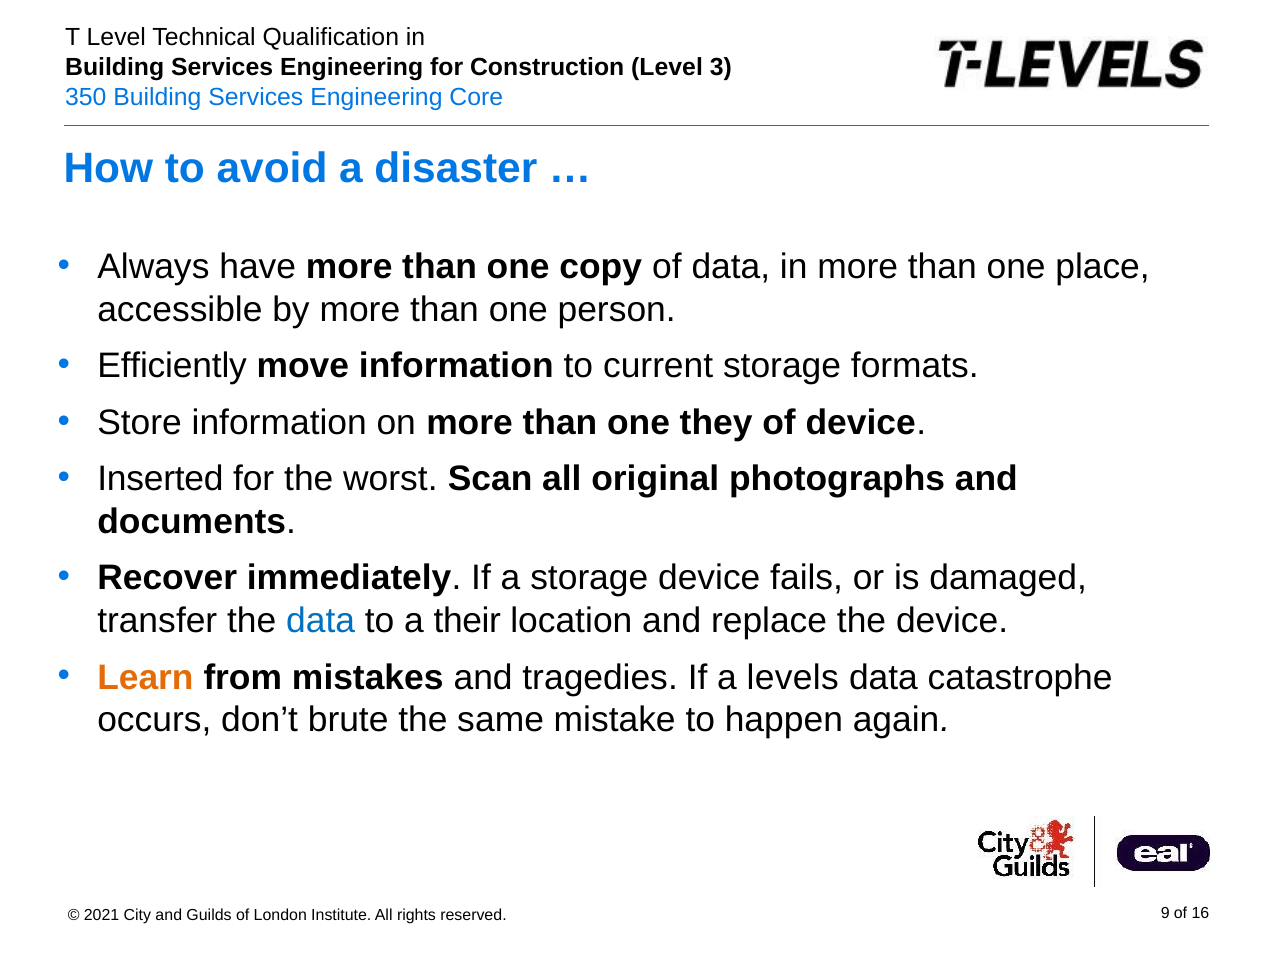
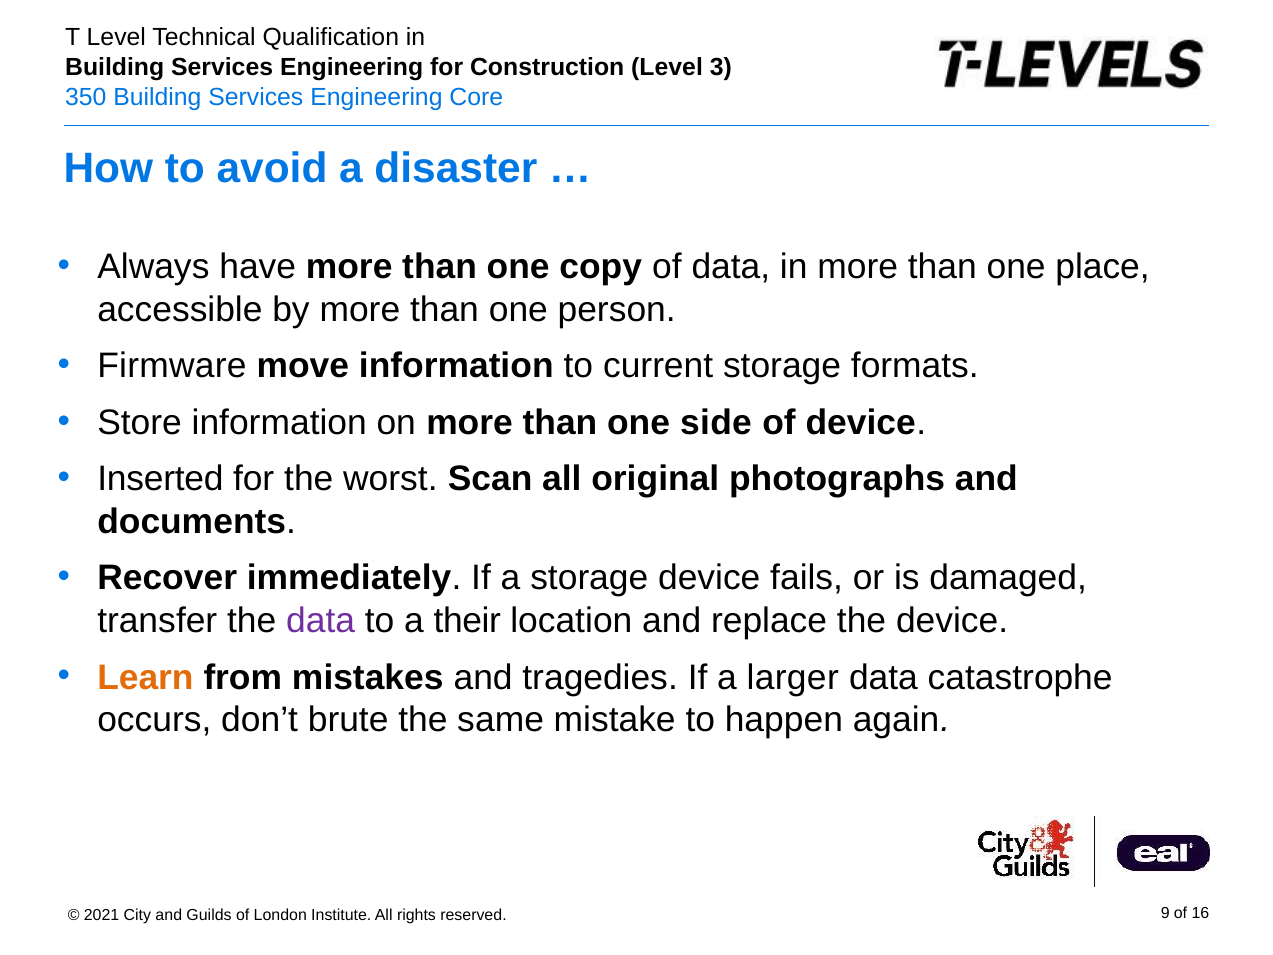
Efficiently: Efficiently -> Firmware
they: they -> side
data at (321, 621) colour: blue -> purple
levels: levels -> larger
